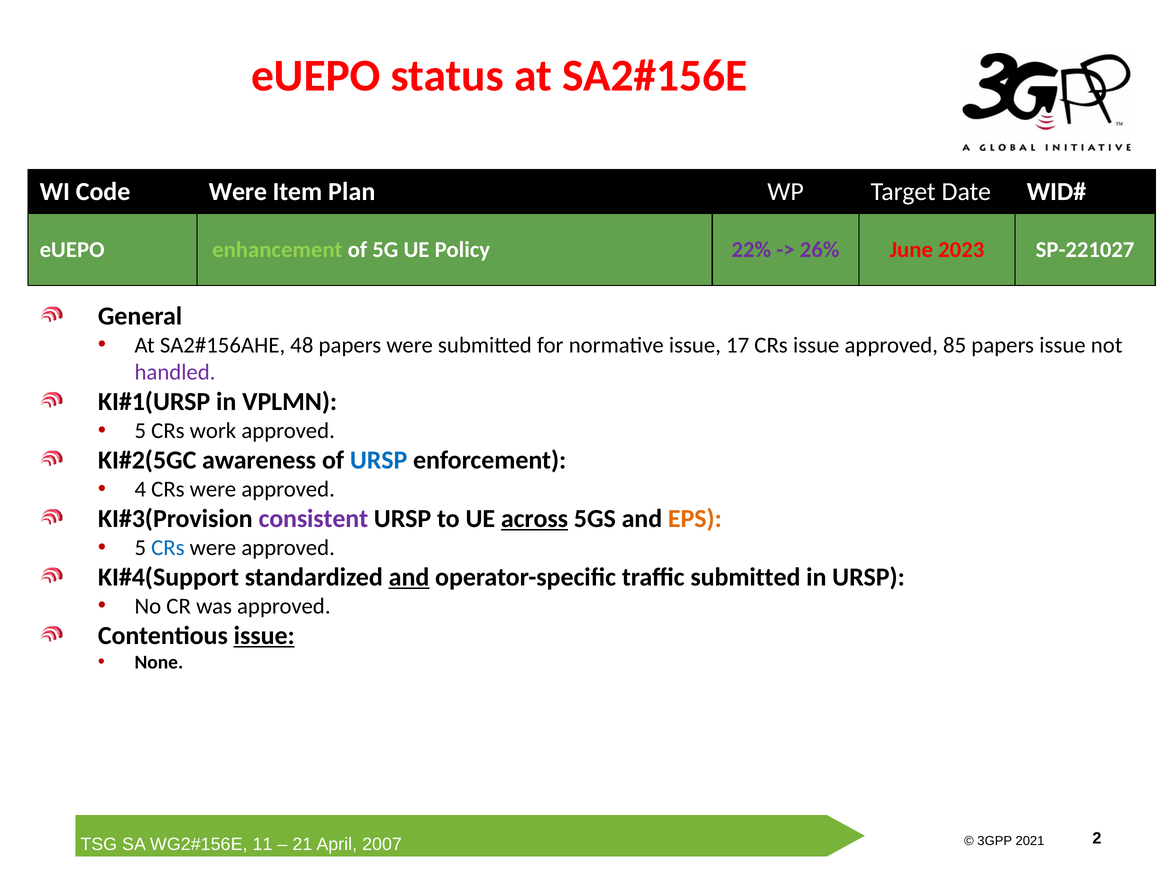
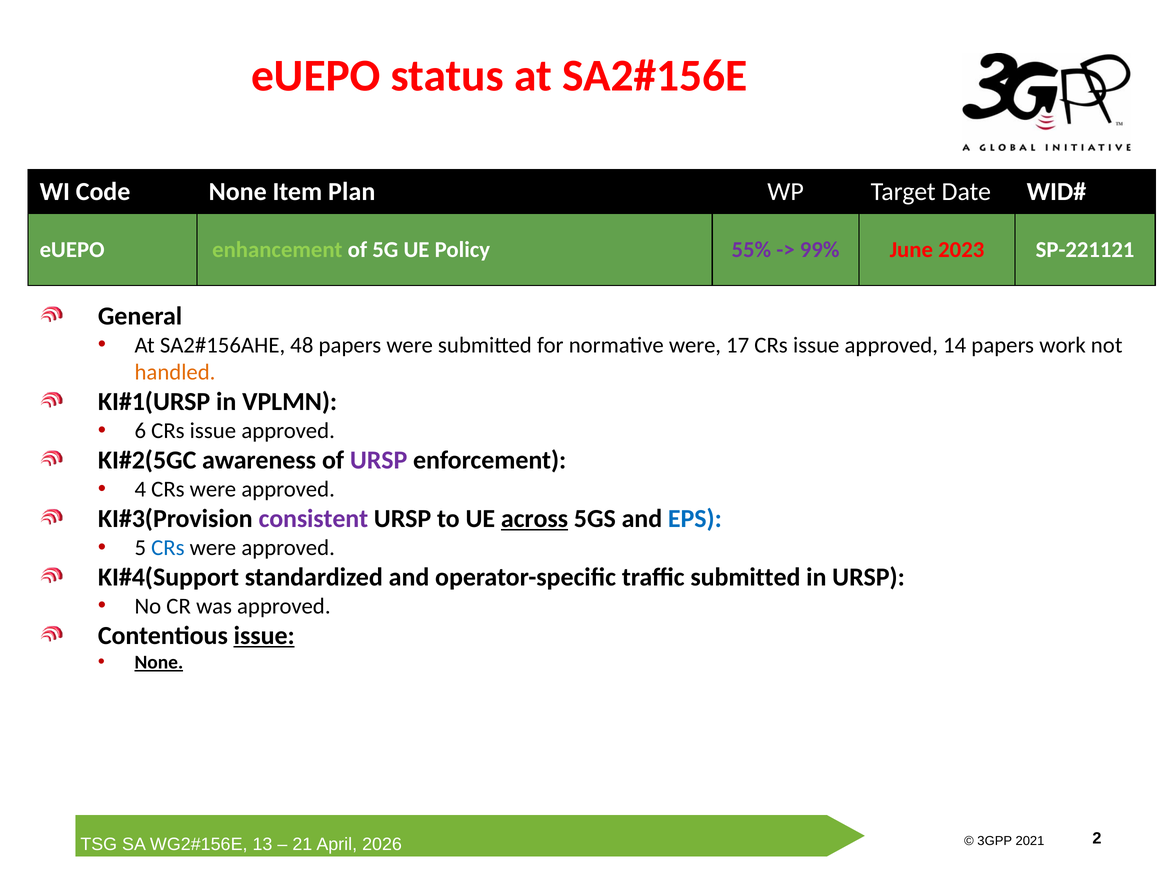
Code Were: Were -> None
22%: 22% -> 55%
26%: 26% -> 99%
SP-221027: SP-221027 -> SP-221121
normative issue: issue -> were
85: 85 -> 14
papers issue: issue -> work
handled colour: purple -> orange
5 at (140, 431): 5 -> 6
work at (213, 431): work -> issue
URSP at (379, 460) colour: blue -> purple
EPS colour: orange -> blue
and at (409, 577) underline: present -> none
None at (159, 663) underline: none -> present
11: 11 -> 13
2007: 2007 -> 2026
